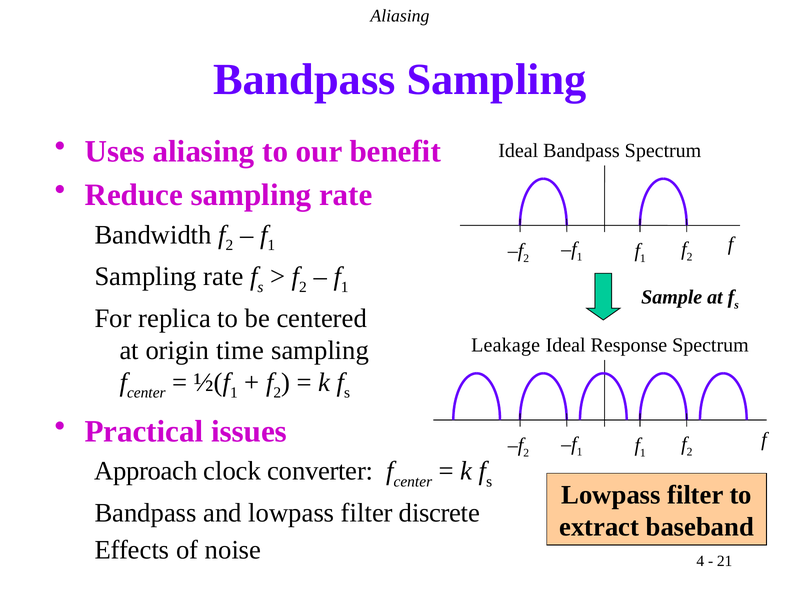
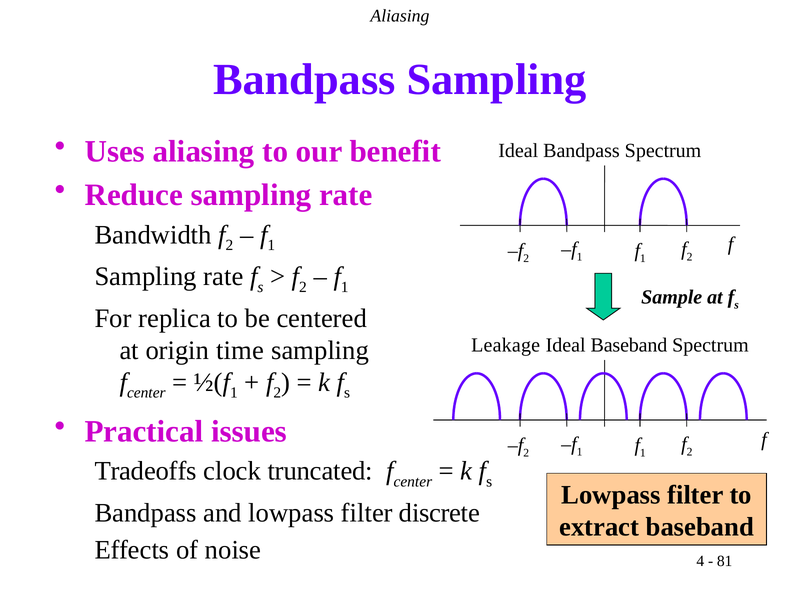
Ideal Response: Response -> Baseband
Approach: Approach -> Tradeoffs
converter: converter -> truncated
21: 21 -> 81
